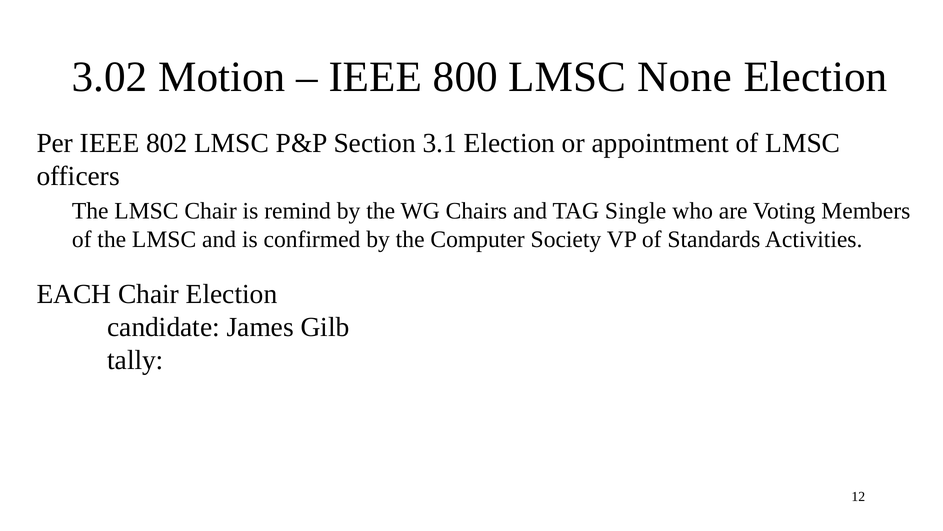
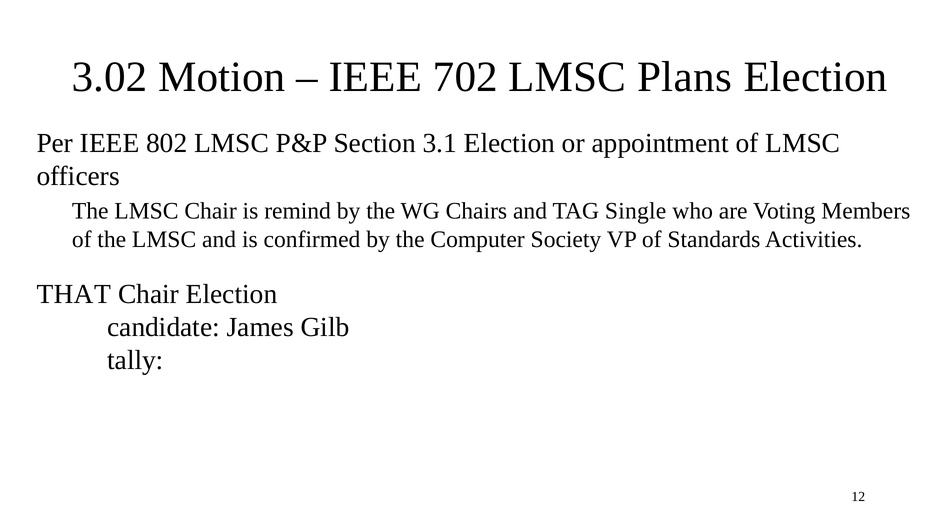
800: 800 -> 702
None: None -> Plans
EACH: EACH -> THAT
